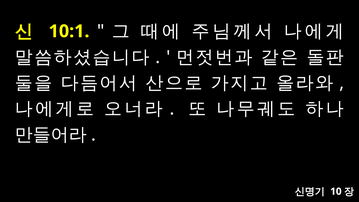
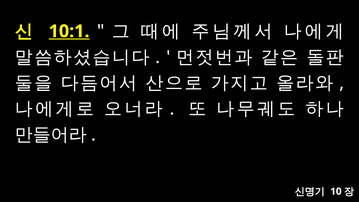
10:1 underline: none -> present
